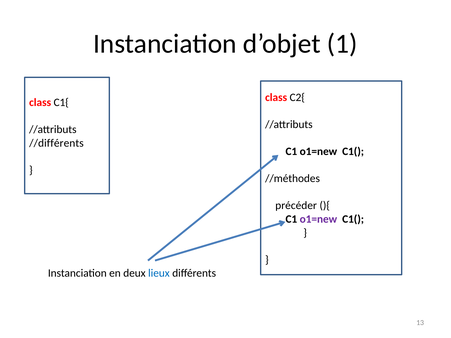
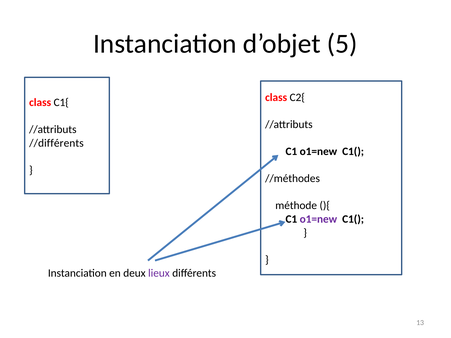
1: 1 -> 5
précéder: précéder -> méthode
lieux colour: blue -> purple
